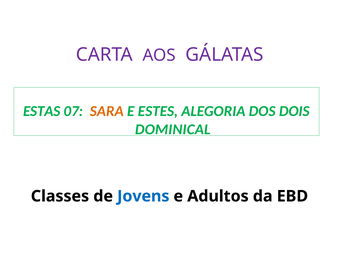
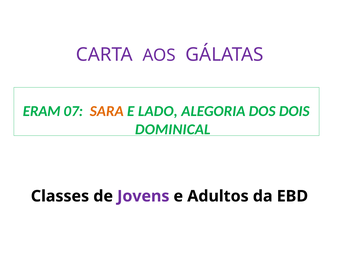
ESTAS: ESTAS -> ERAM
ESTES: ESTES -> LADO
Jovens colour: blue -> purple
